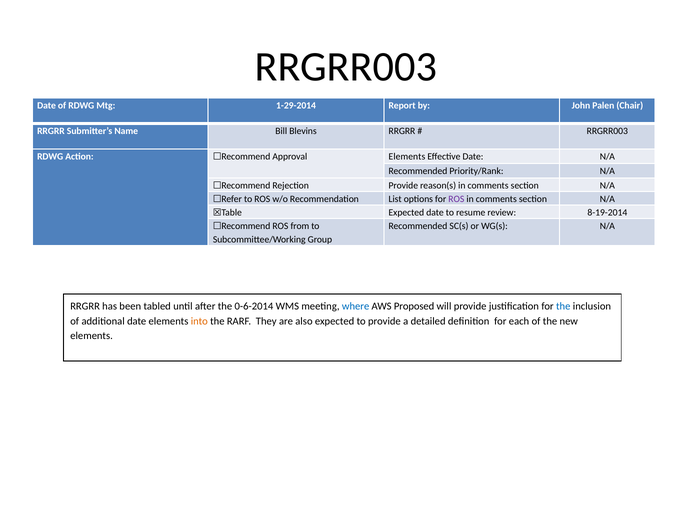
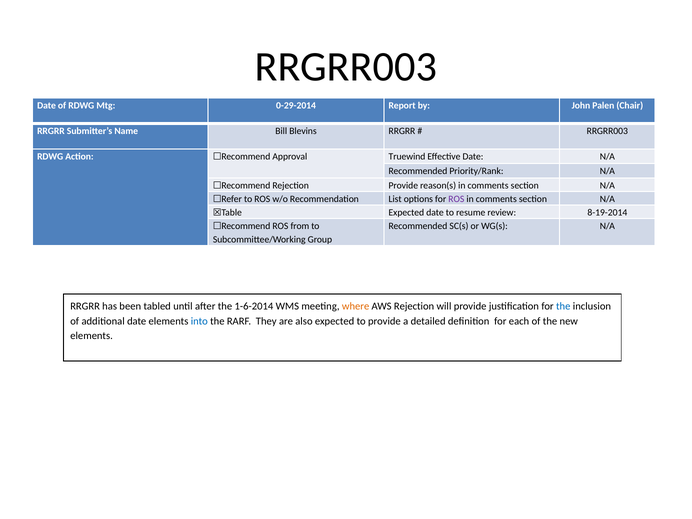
1-29-2014: 1-29-2014 -> 0-29-2014
Approval Elements: Elements -> Truewind
0-6-2014: 0-6-2014 -> 1-6-2014
where colour: blue -> orange
AWS Proposed: Proposed -> Rejection
into colour: orange -> blue
